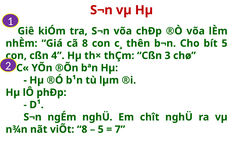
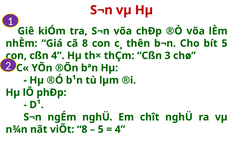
7 at (120, 129): 7 -> 4
